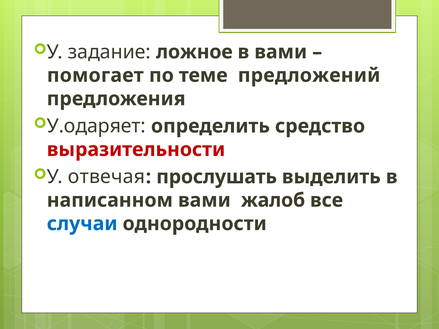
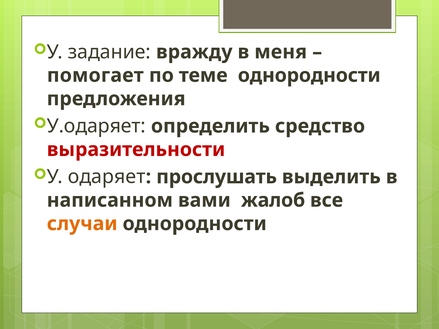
ложное: ложное -> вражду
в вами: вами -> меня
теме предложений: предложений -> однородности
отвечая: отвечая -> одаряет
случаи colour: blue -> orange
